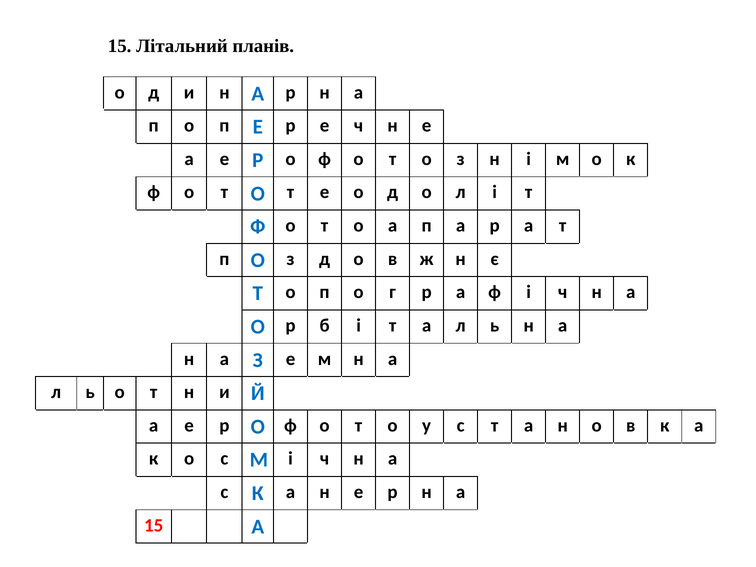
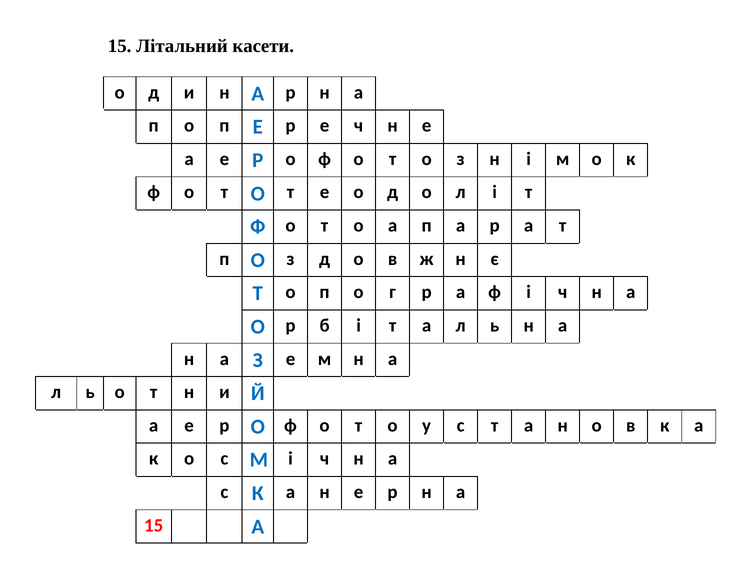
планів: планів -> касети
